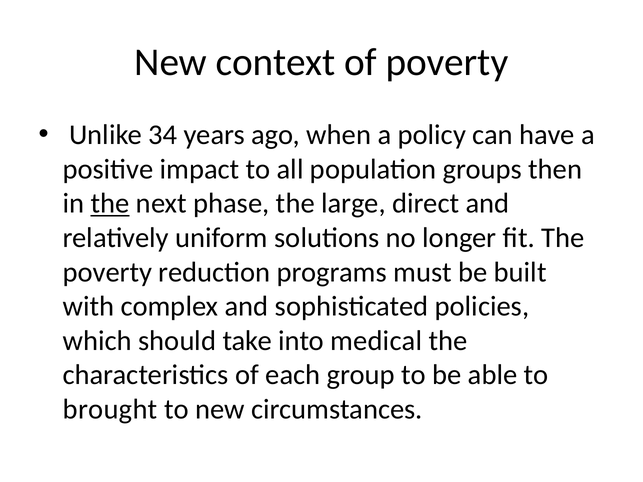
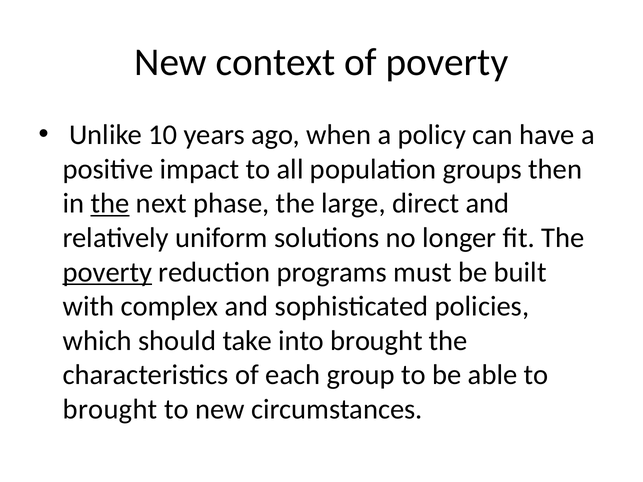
34: 34 -> 10
poverty at (107, 272) underline: none -> present
into medical: medical -> brought
